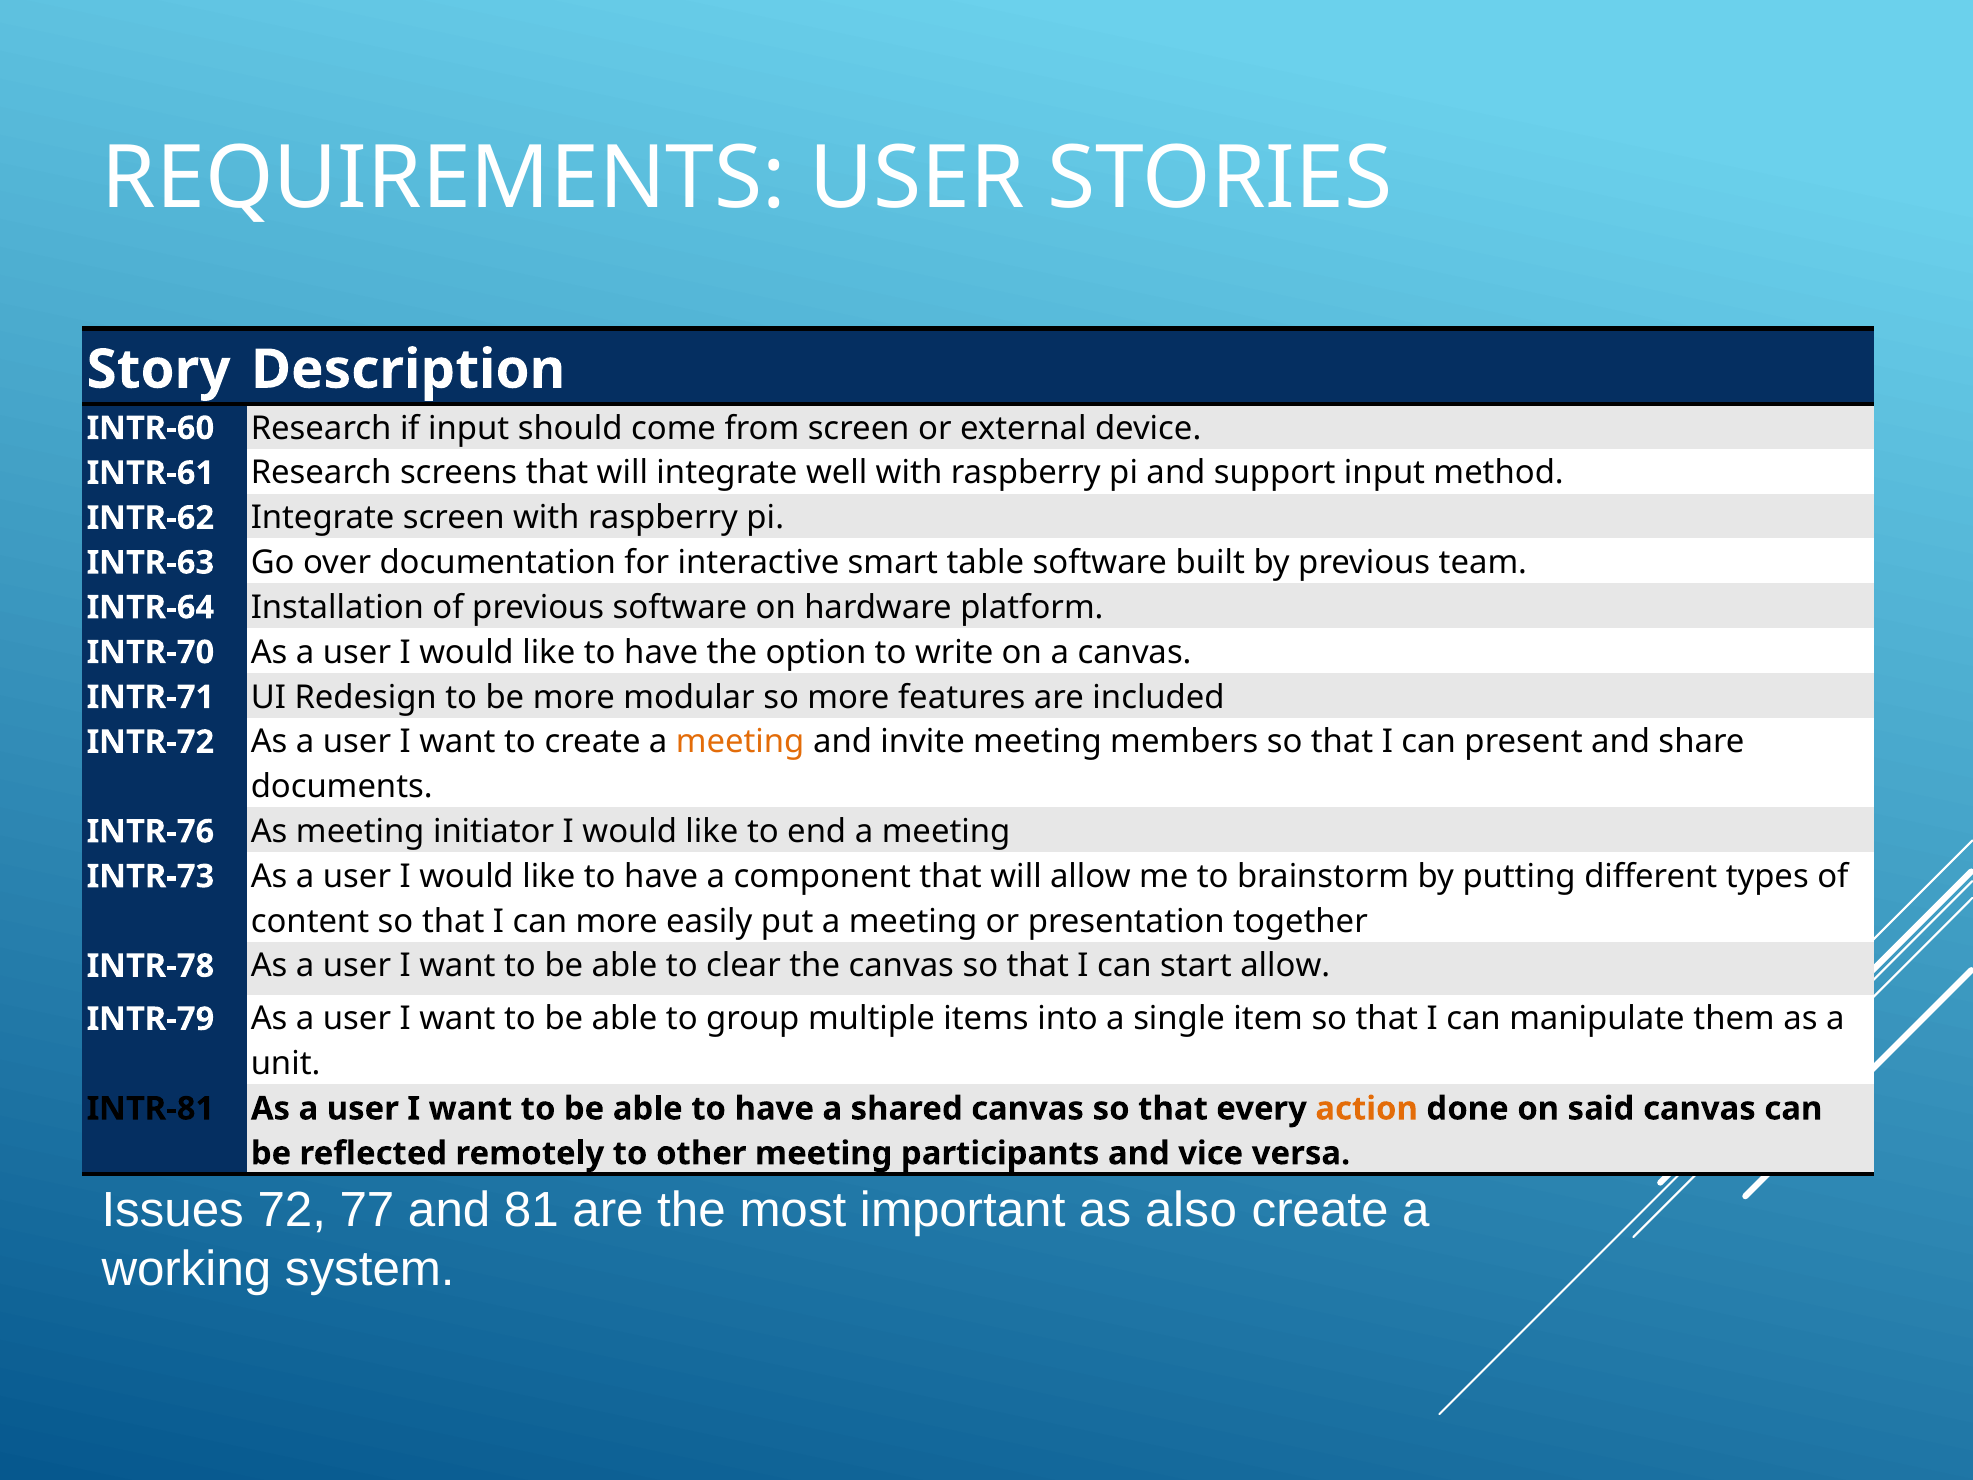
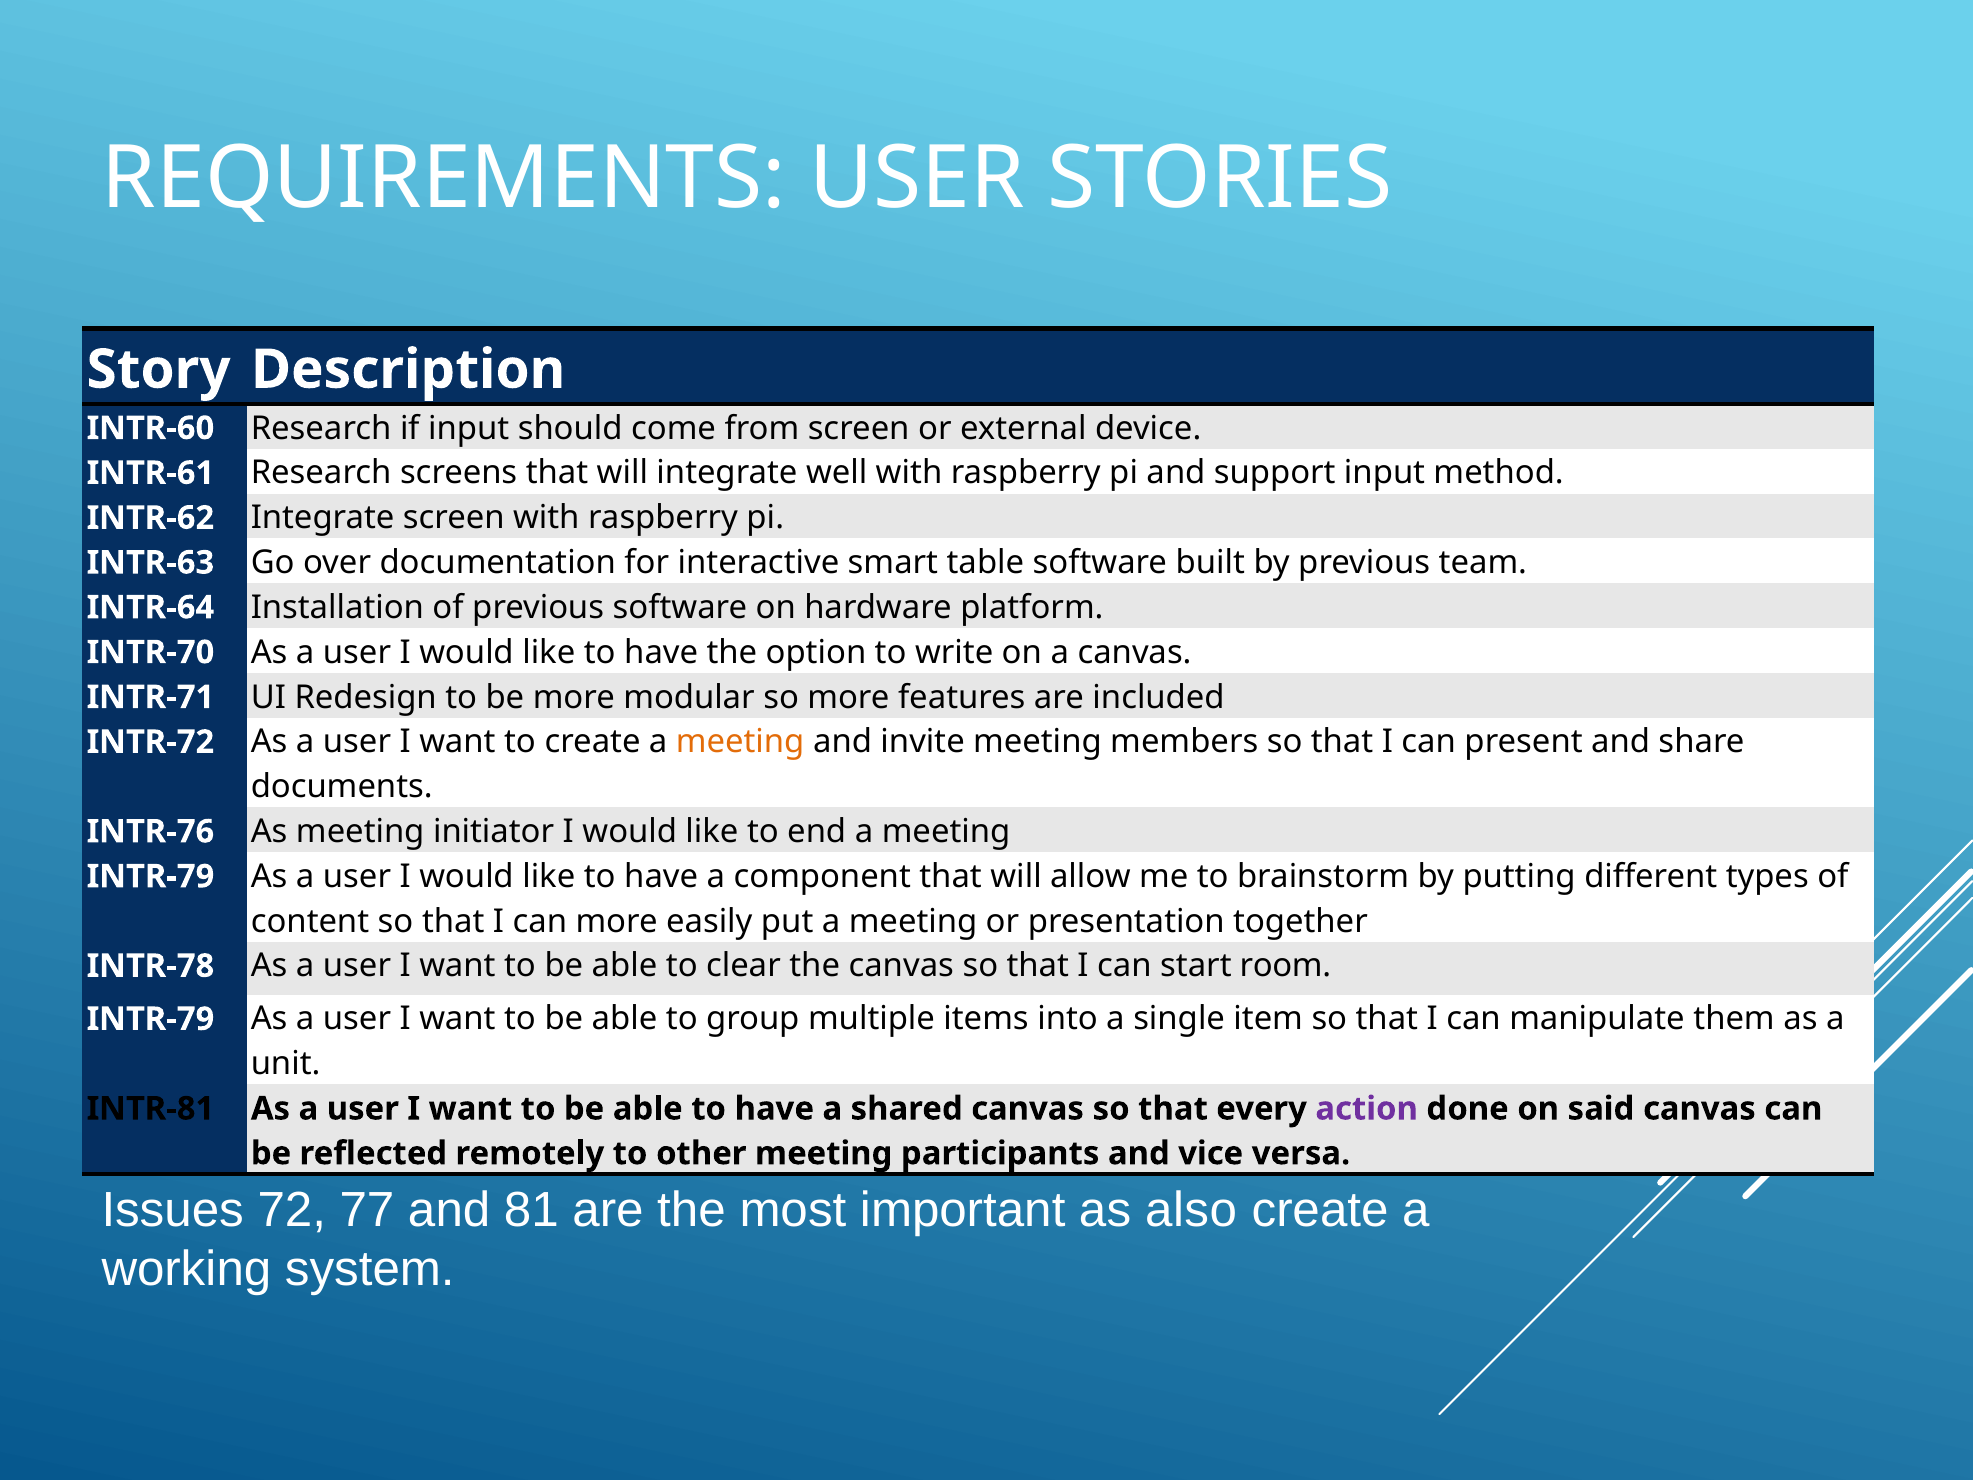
INTR-73 at (150, 876): INTR-73 -> INTR-79
start allow: allow -> room
action colour: orange -> purple
